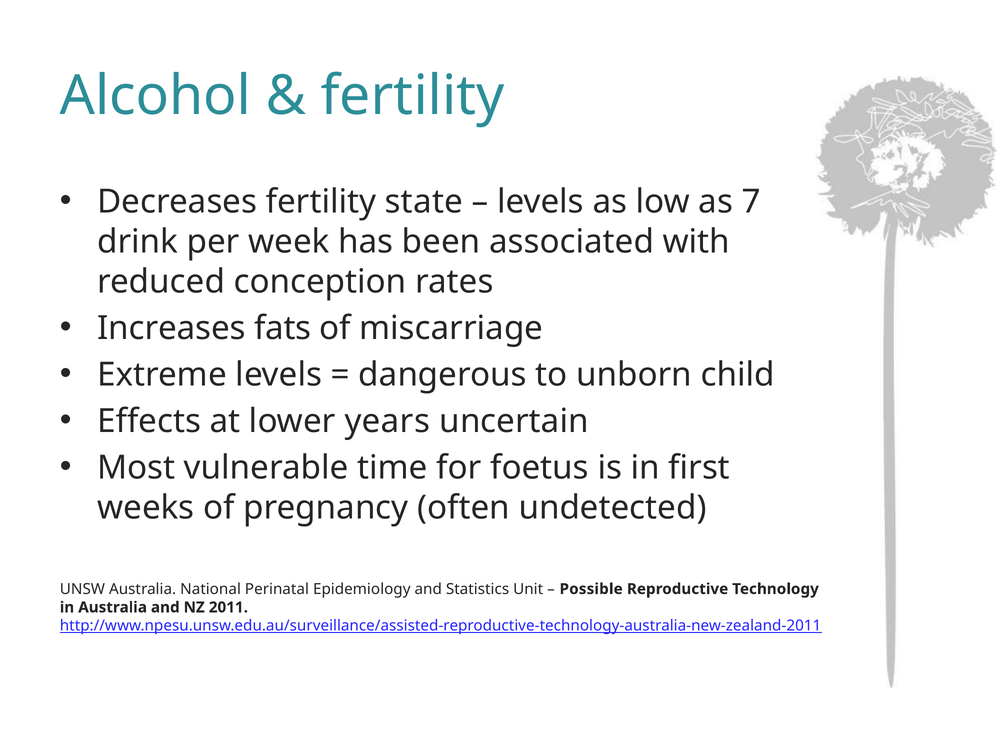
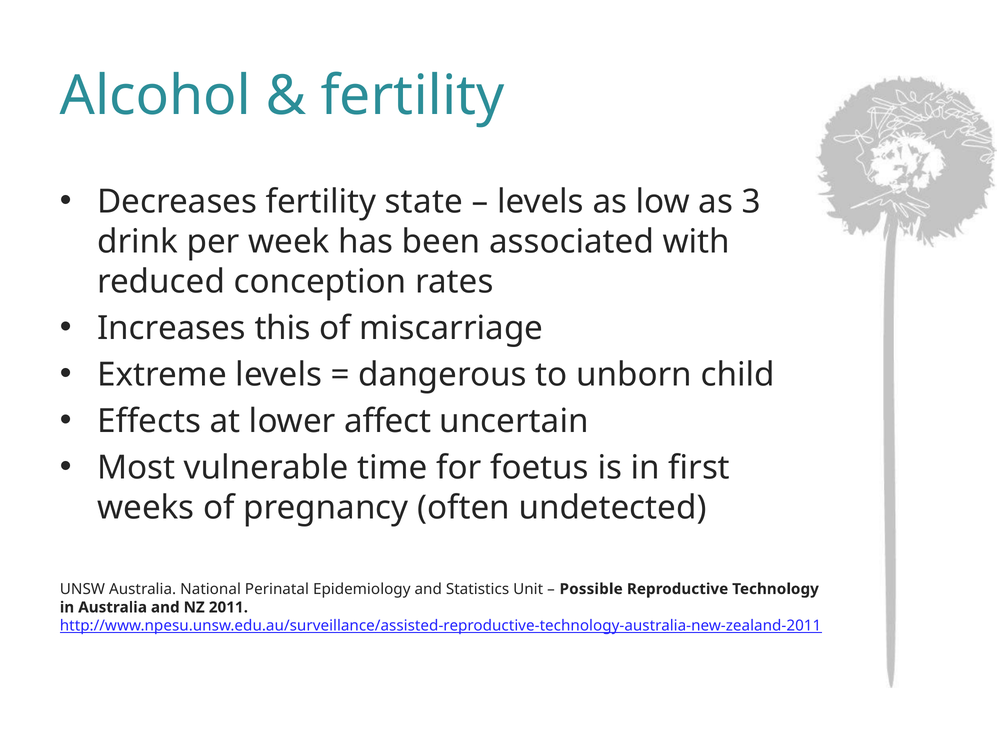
7: 7 -> 3
fats: fats -> this
years: years -> affect
